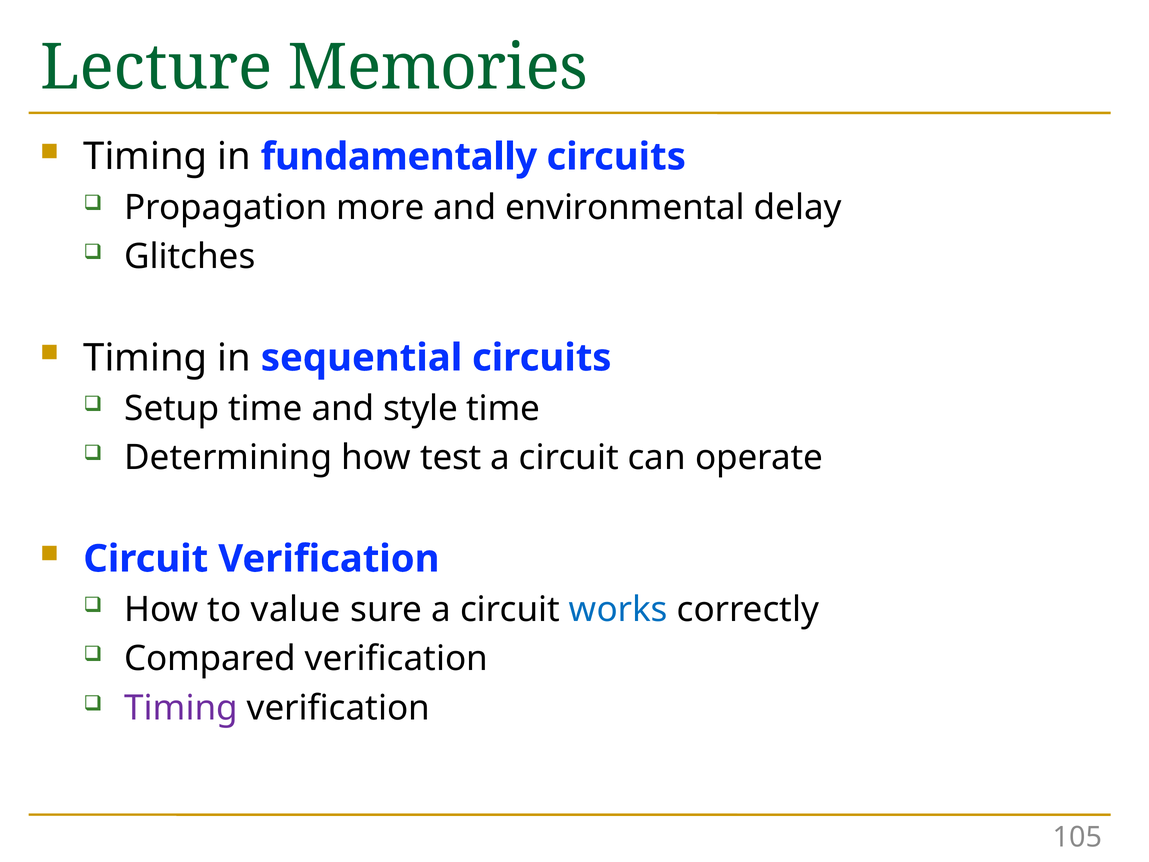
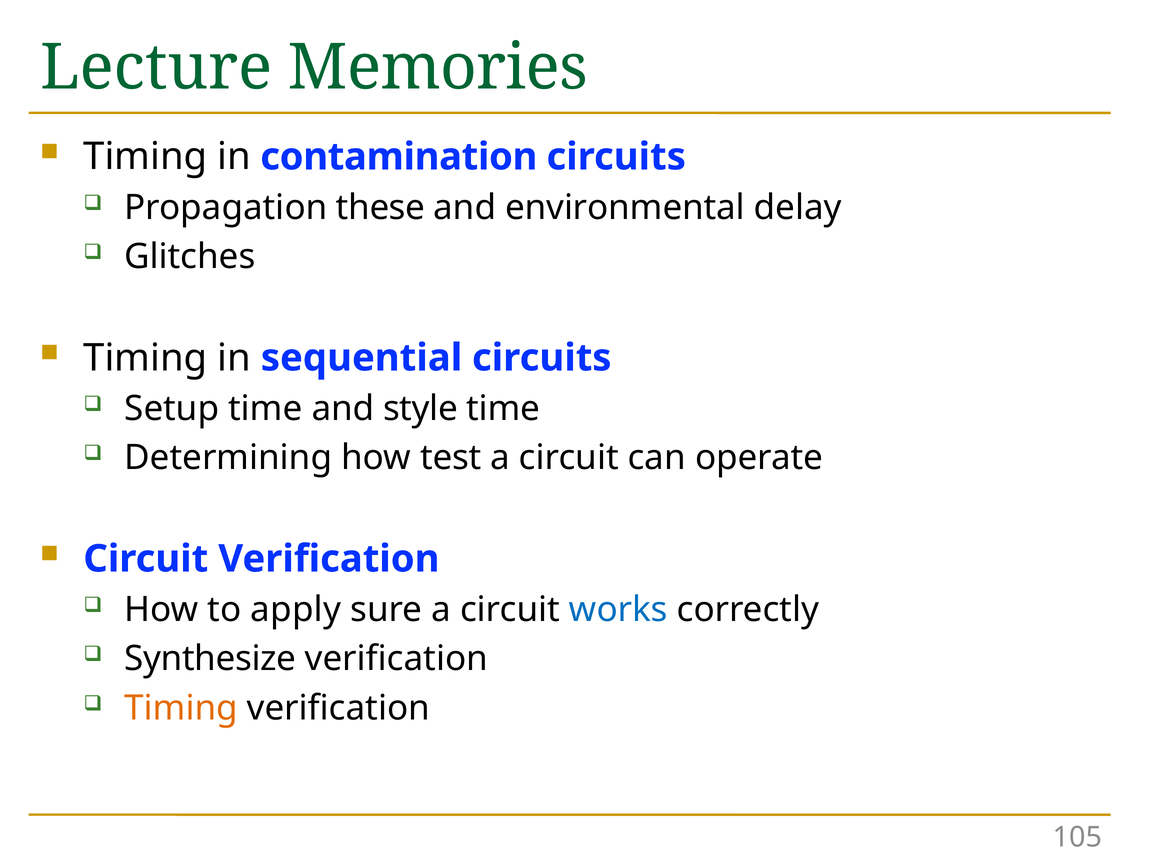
fundamentally: fundamentally -> contamination
more: more -> these
value: value -> apply
Compared: Compared -> Synthesize
Timing at (181, 708) colour: purple -> orange
